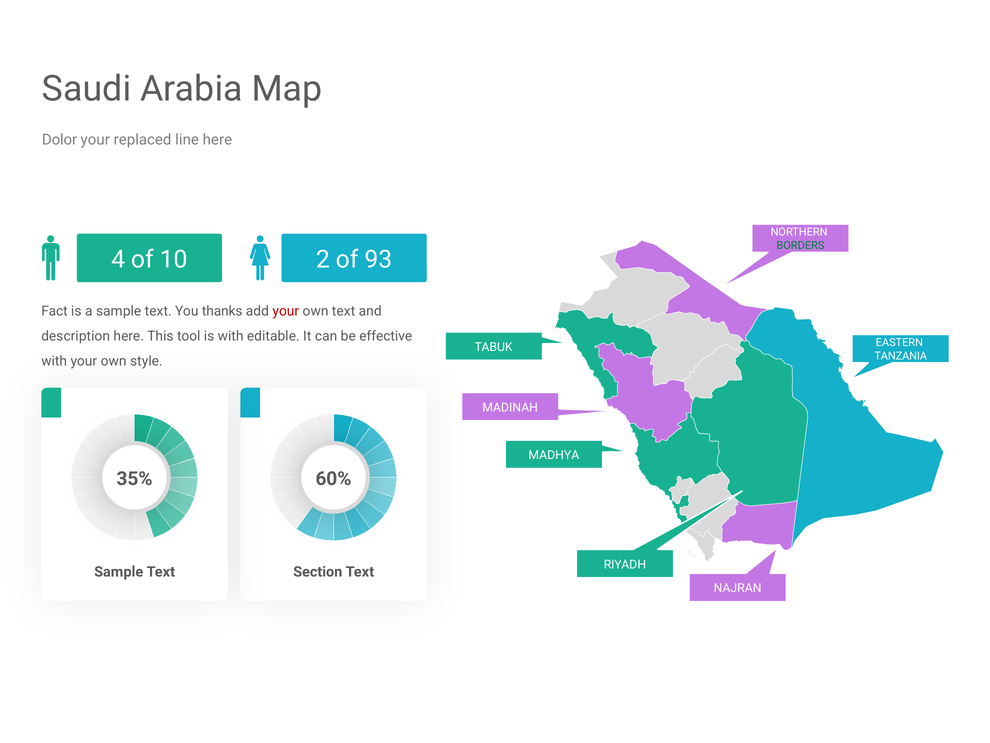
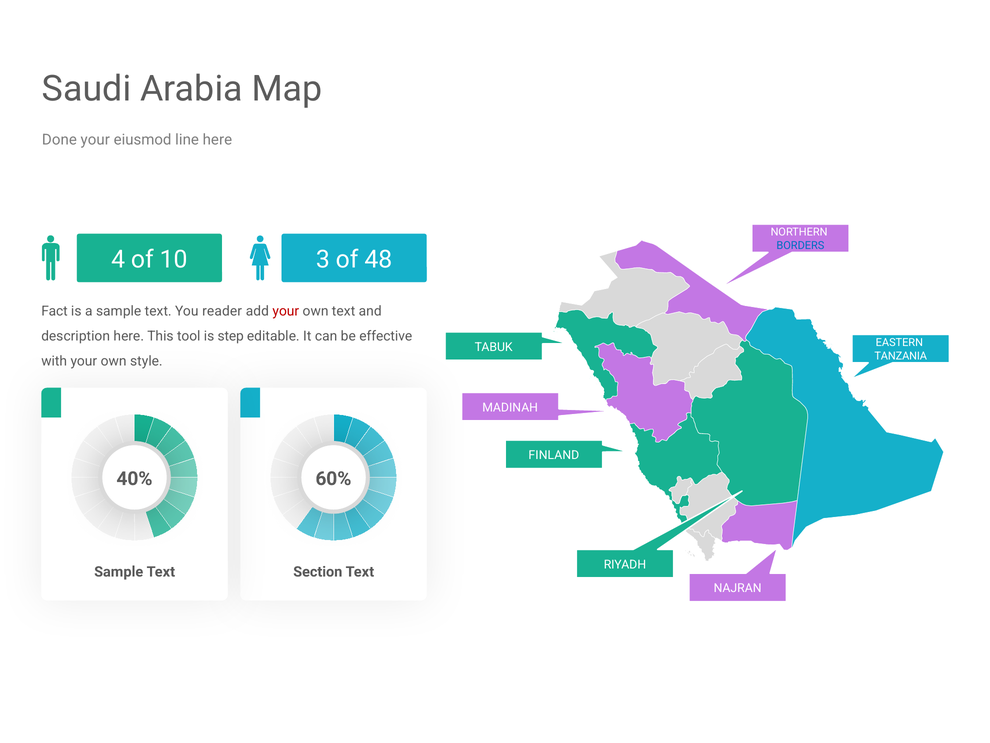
Dolor: Dolor -> Done
replaced: replaced -> eiusmod
BORDERS colour: green -> blue
2: 2 -> 3
93: 93 -> 48
thanks: thanks -> reader
is with: with -> step
MADHYA: MADHYA -> FINLAND
35%: 35% -> 40%
